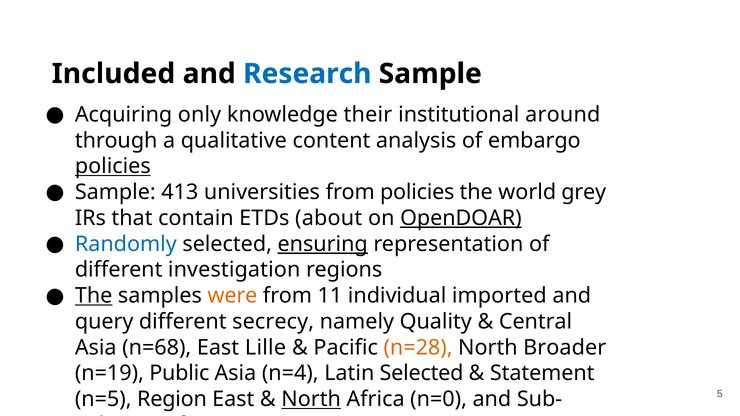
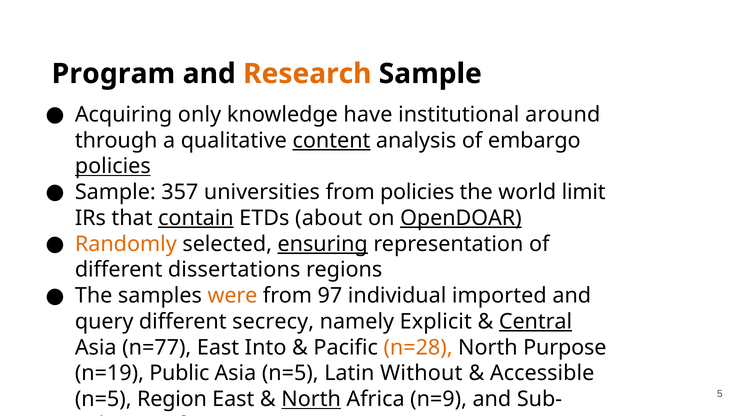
Included: Included -> Program
Research colour: blue -> orange
their: their -> have
content underline: none -> present
413: 413 -> 357
grey: grey -> limit
contain underline: none -> present
Randomly colour: blue -> orange
investigation: investigation -> dissertations
The at (94, 296) underline: present -> none
11: 11 -> 97
Quality: Quality -> Explicit
Central underline: none -> present
n=68: n=68 -> n=77
Lille: Lille -> Into
Broader: Broader -> Purpose
Asia n=4: n=4 -> n=5
Latin Selected: Selected -> Without
Statement: Statement -> Accessible
n=0: n=0 -> n=9
